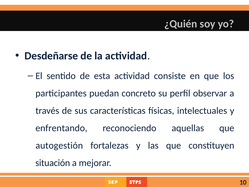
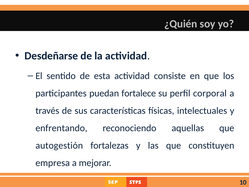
concreto: concreto -> fortalece
observar: observar -> corporal
situación: situación -> empresa
